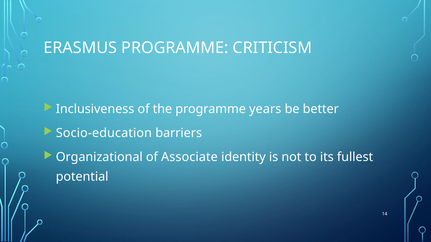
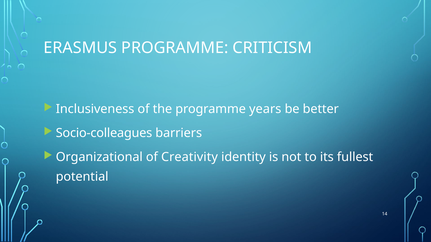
Socio-education: Socio-education -> Socio-colleagues
Associate: Associate -> Creativity
